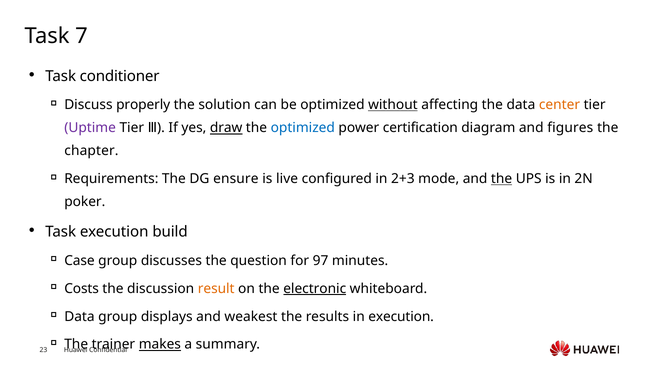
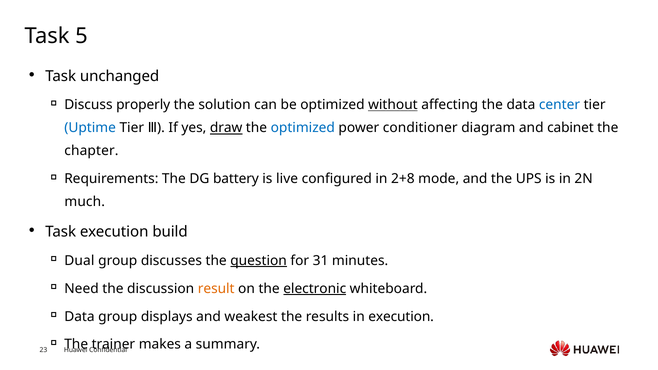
7: 7 -> 5
conditioner: conditioner -> unchanged
center colour: orange -> blue
Uptime colour: purple -> blue
certification: certification -> conditioner
figures: figures -> cabinet
ensure: ensure -> battery
2+3: 2+3 -> 2+8
the at (502, 179) underline: present -> none
poker: poker -> much
Case: Case -> Dual
question underline: none -> present
97: 97 -> 31
Costs: Costs -> Need
makes underline: present -> none
